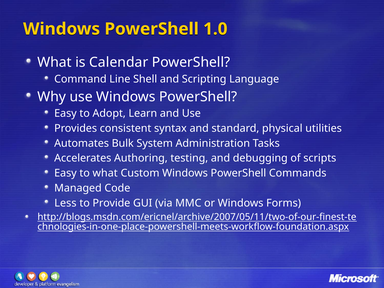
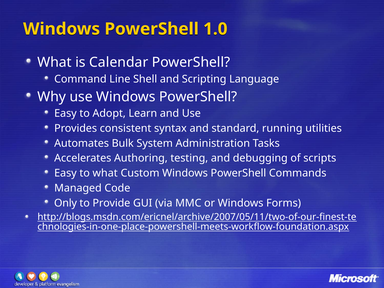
physical: physical -> running
Less: Less -> Only
